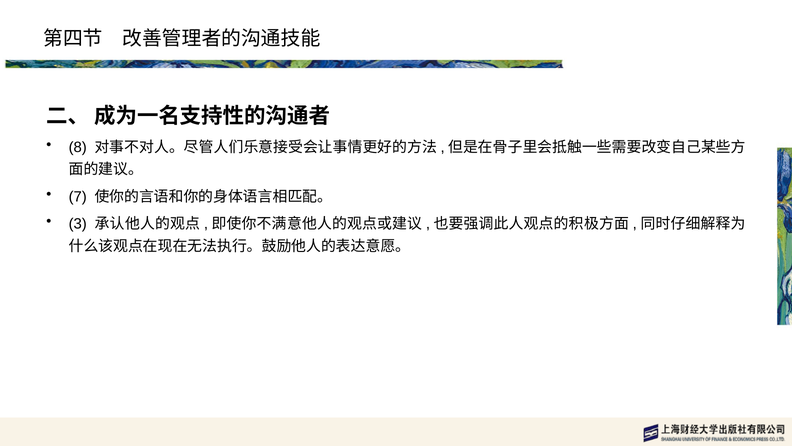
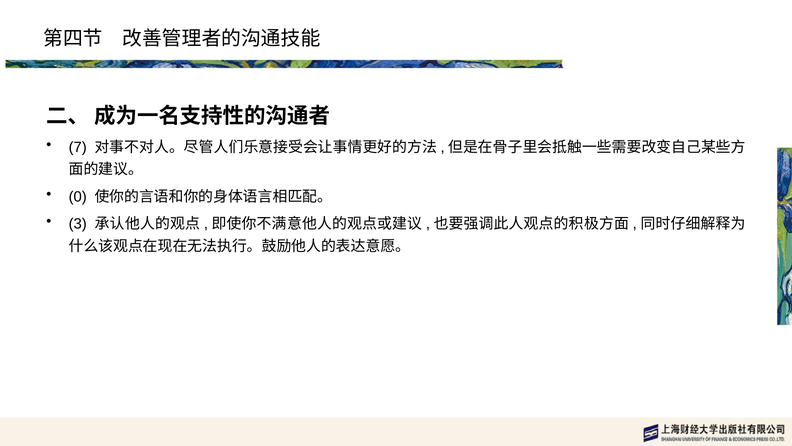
8: 8 -> 7
7: 7 -> 0
